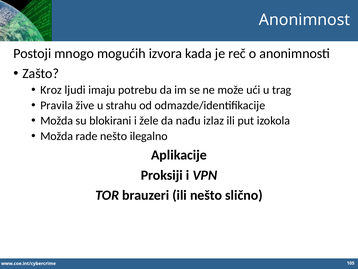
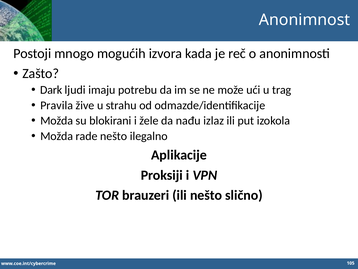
Kroz: Kroz -> Dark
